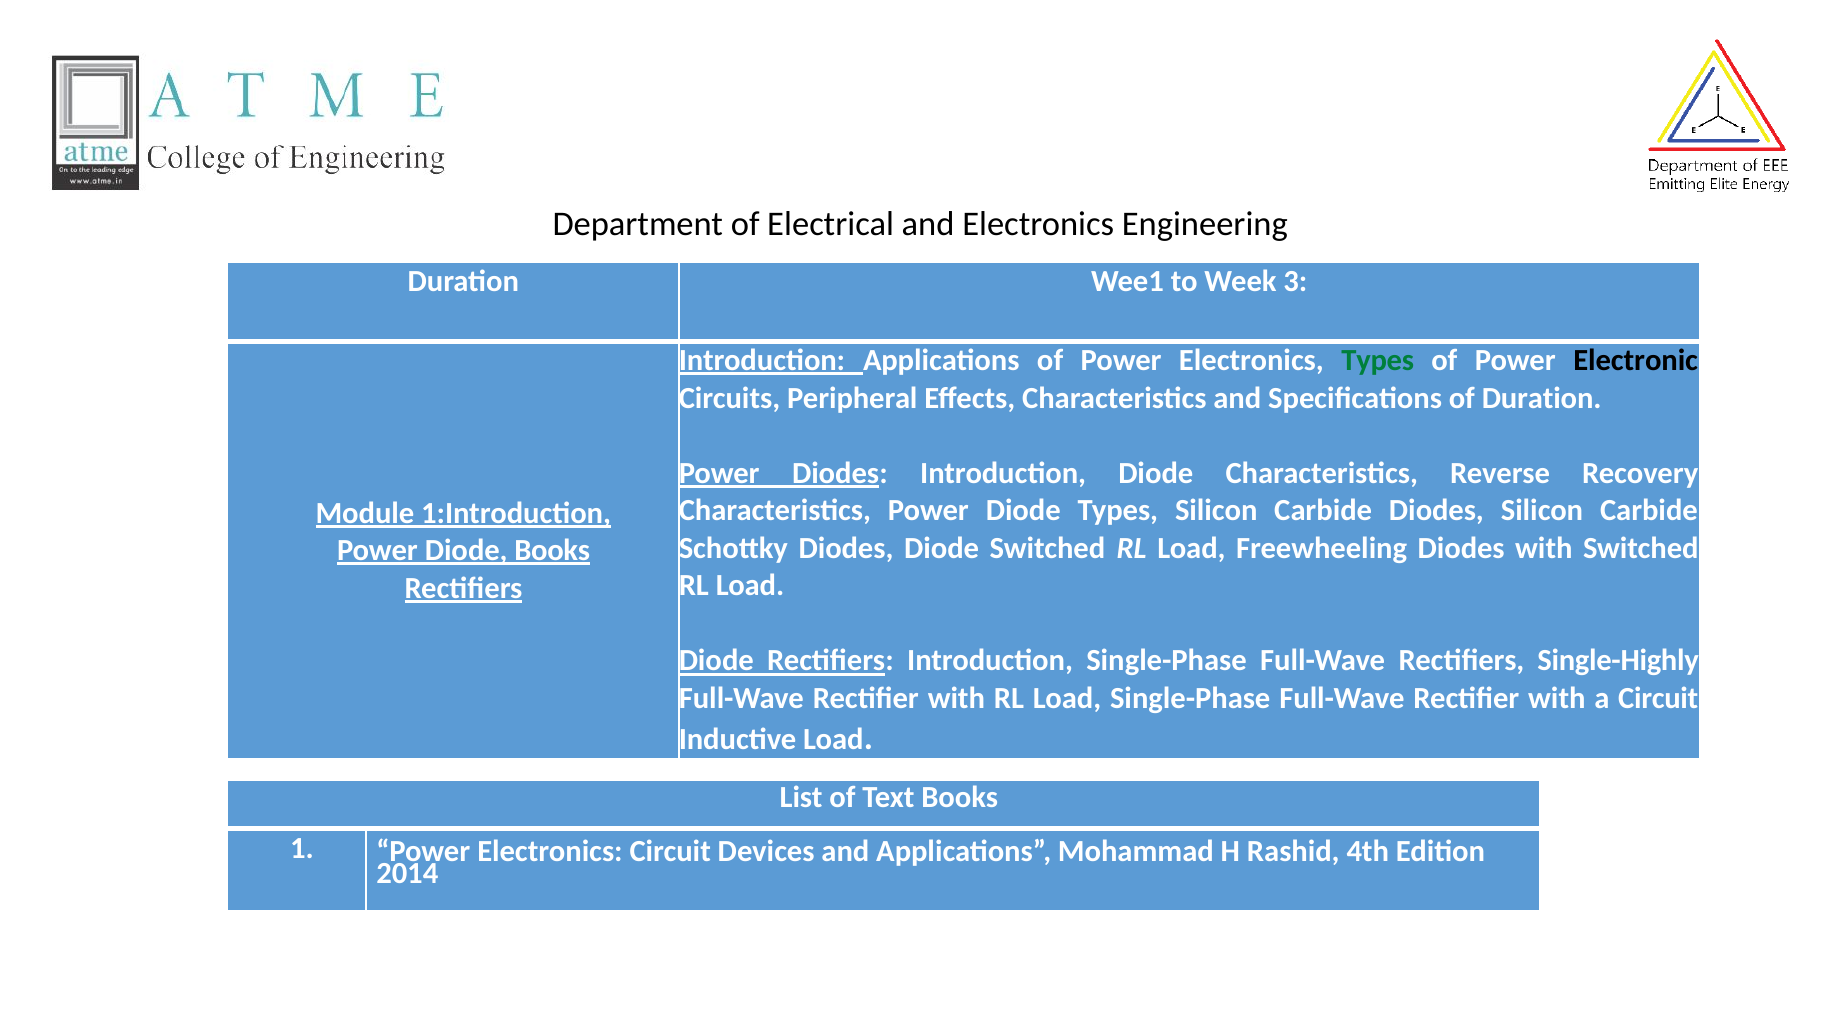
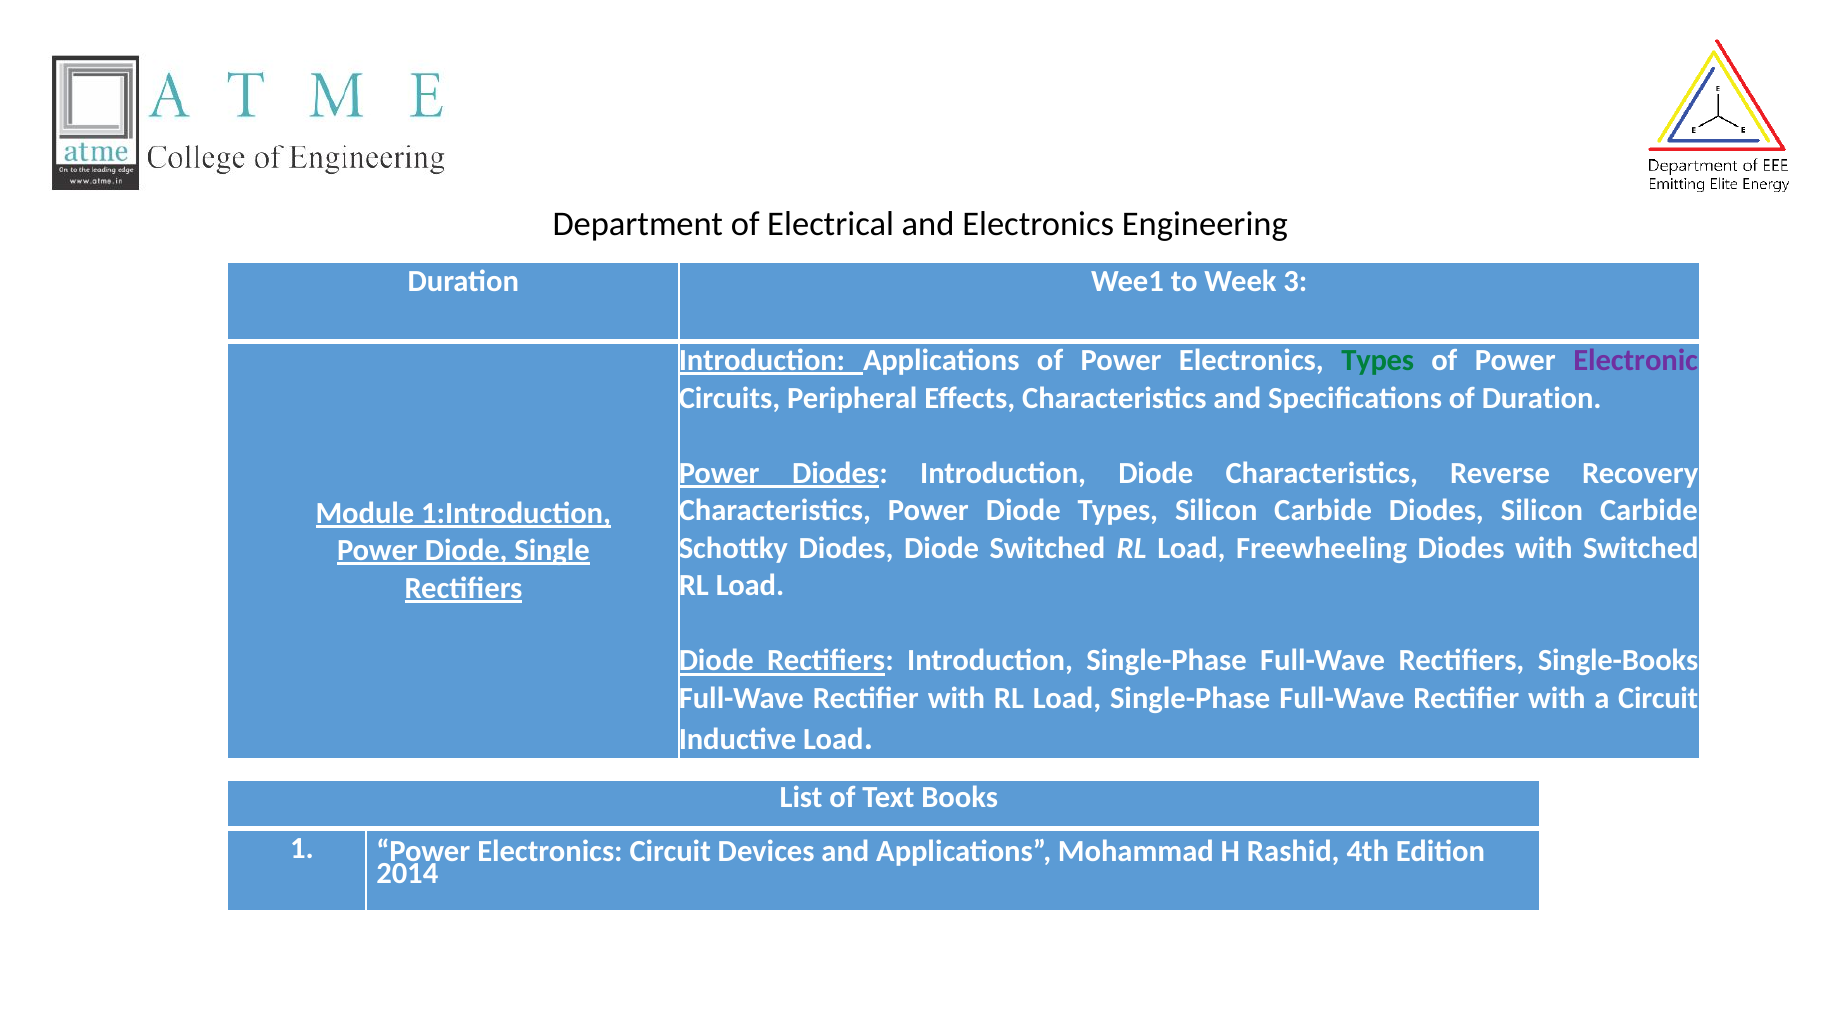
Electronic colour: black -> purple
Diode Books: Books -> Single
Single-Highly: Single-Highly -> Single-Books
